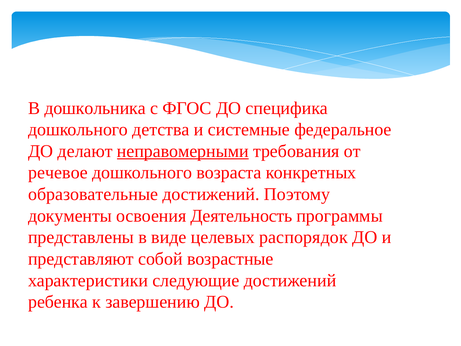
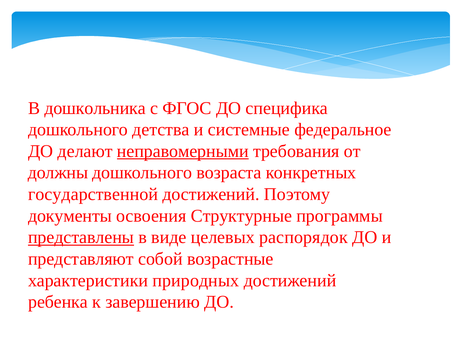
речевое: речевое -> должны
образовательные: образовательные -> государственной
Деятельность: Деятельность -> Структурные
представлены underline: none -> present
следующие: следующие -> природных
